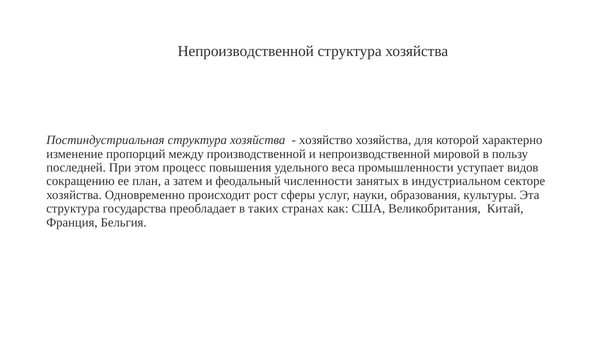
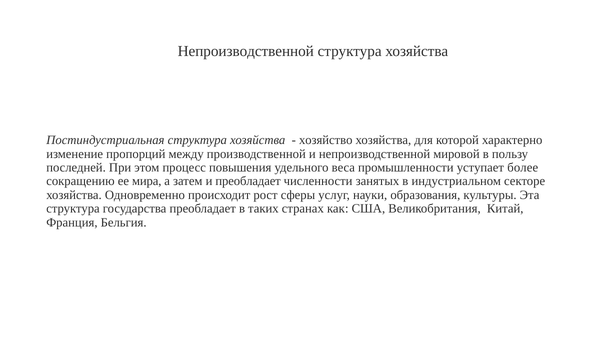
видов: видов -> более
план: план -> мира
и феодальный: феодальный -> преобладает
